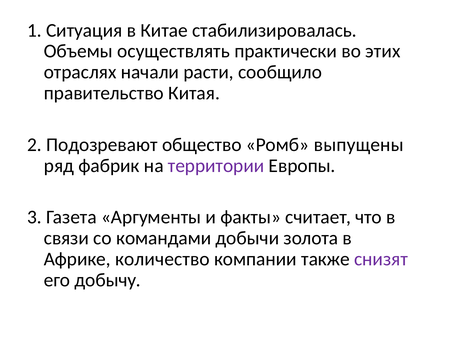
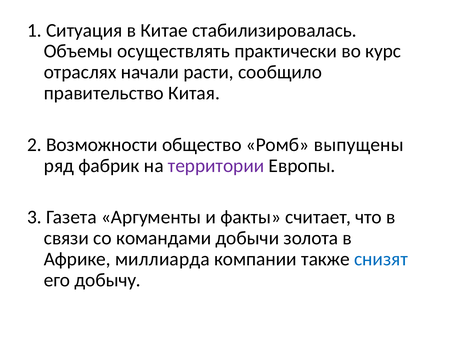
этих: этих -> курс
Подозревают: Подозревают -> Возможности
количество: количество -> миллиарда
снизят colour: purple -> blue
